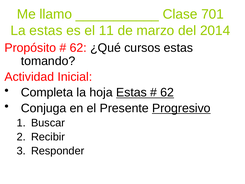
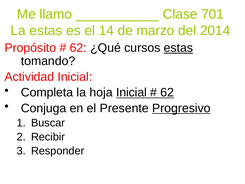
11: 11 -> 14
estas at (178, 48) underline: none -> present
hoja Estas: Estas -> Inicial
